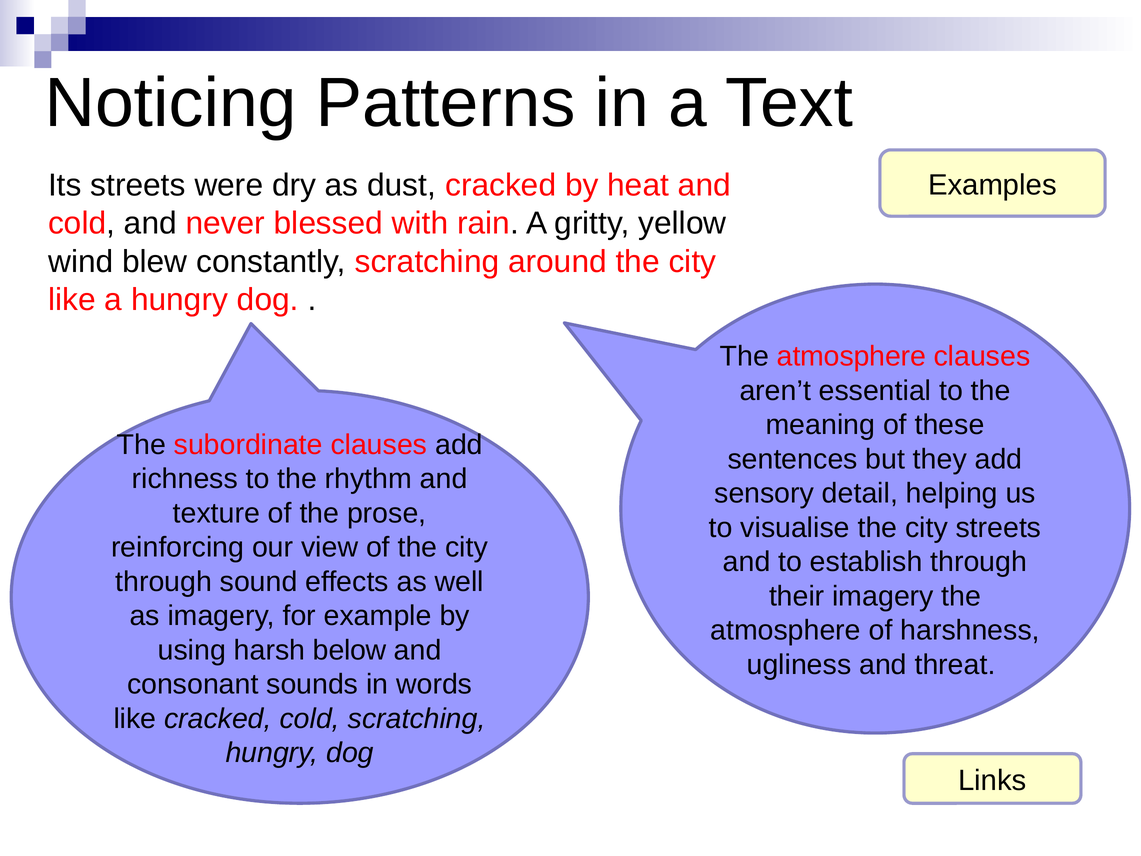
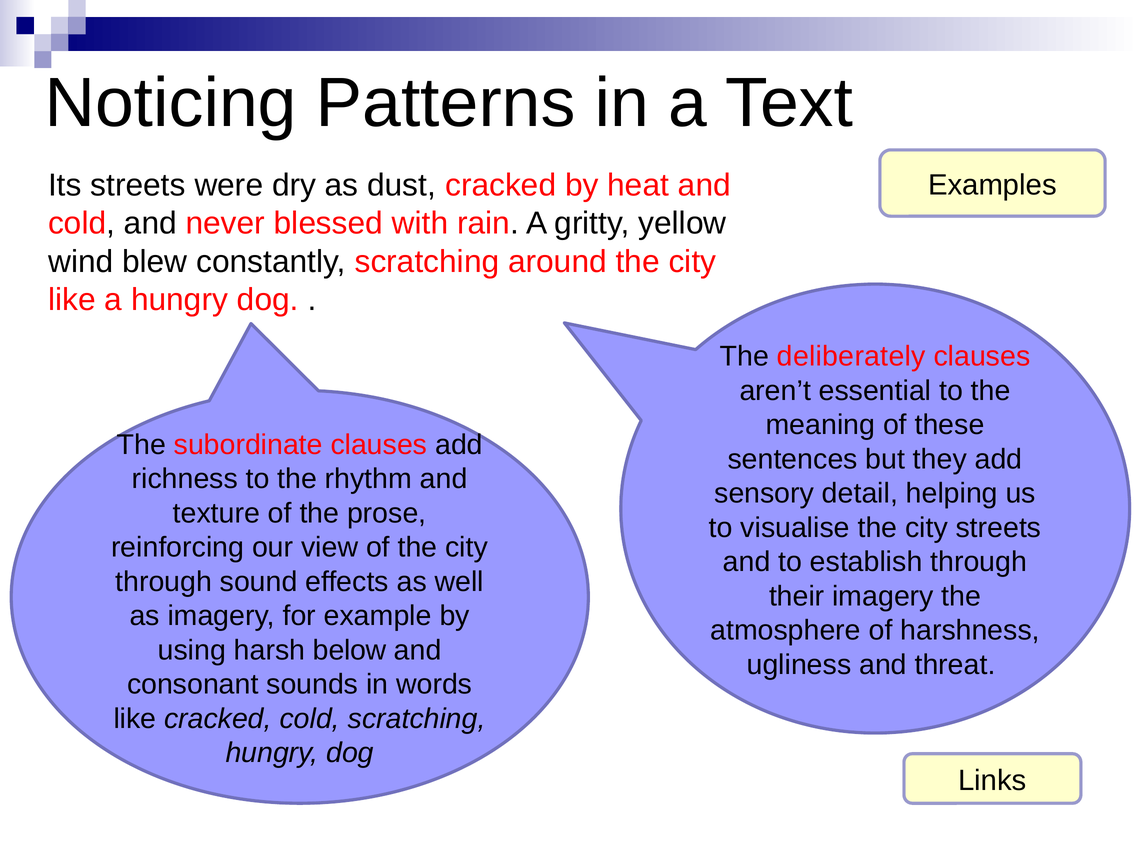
atmosphere at (851, 356): atmosphere -> deliberately
